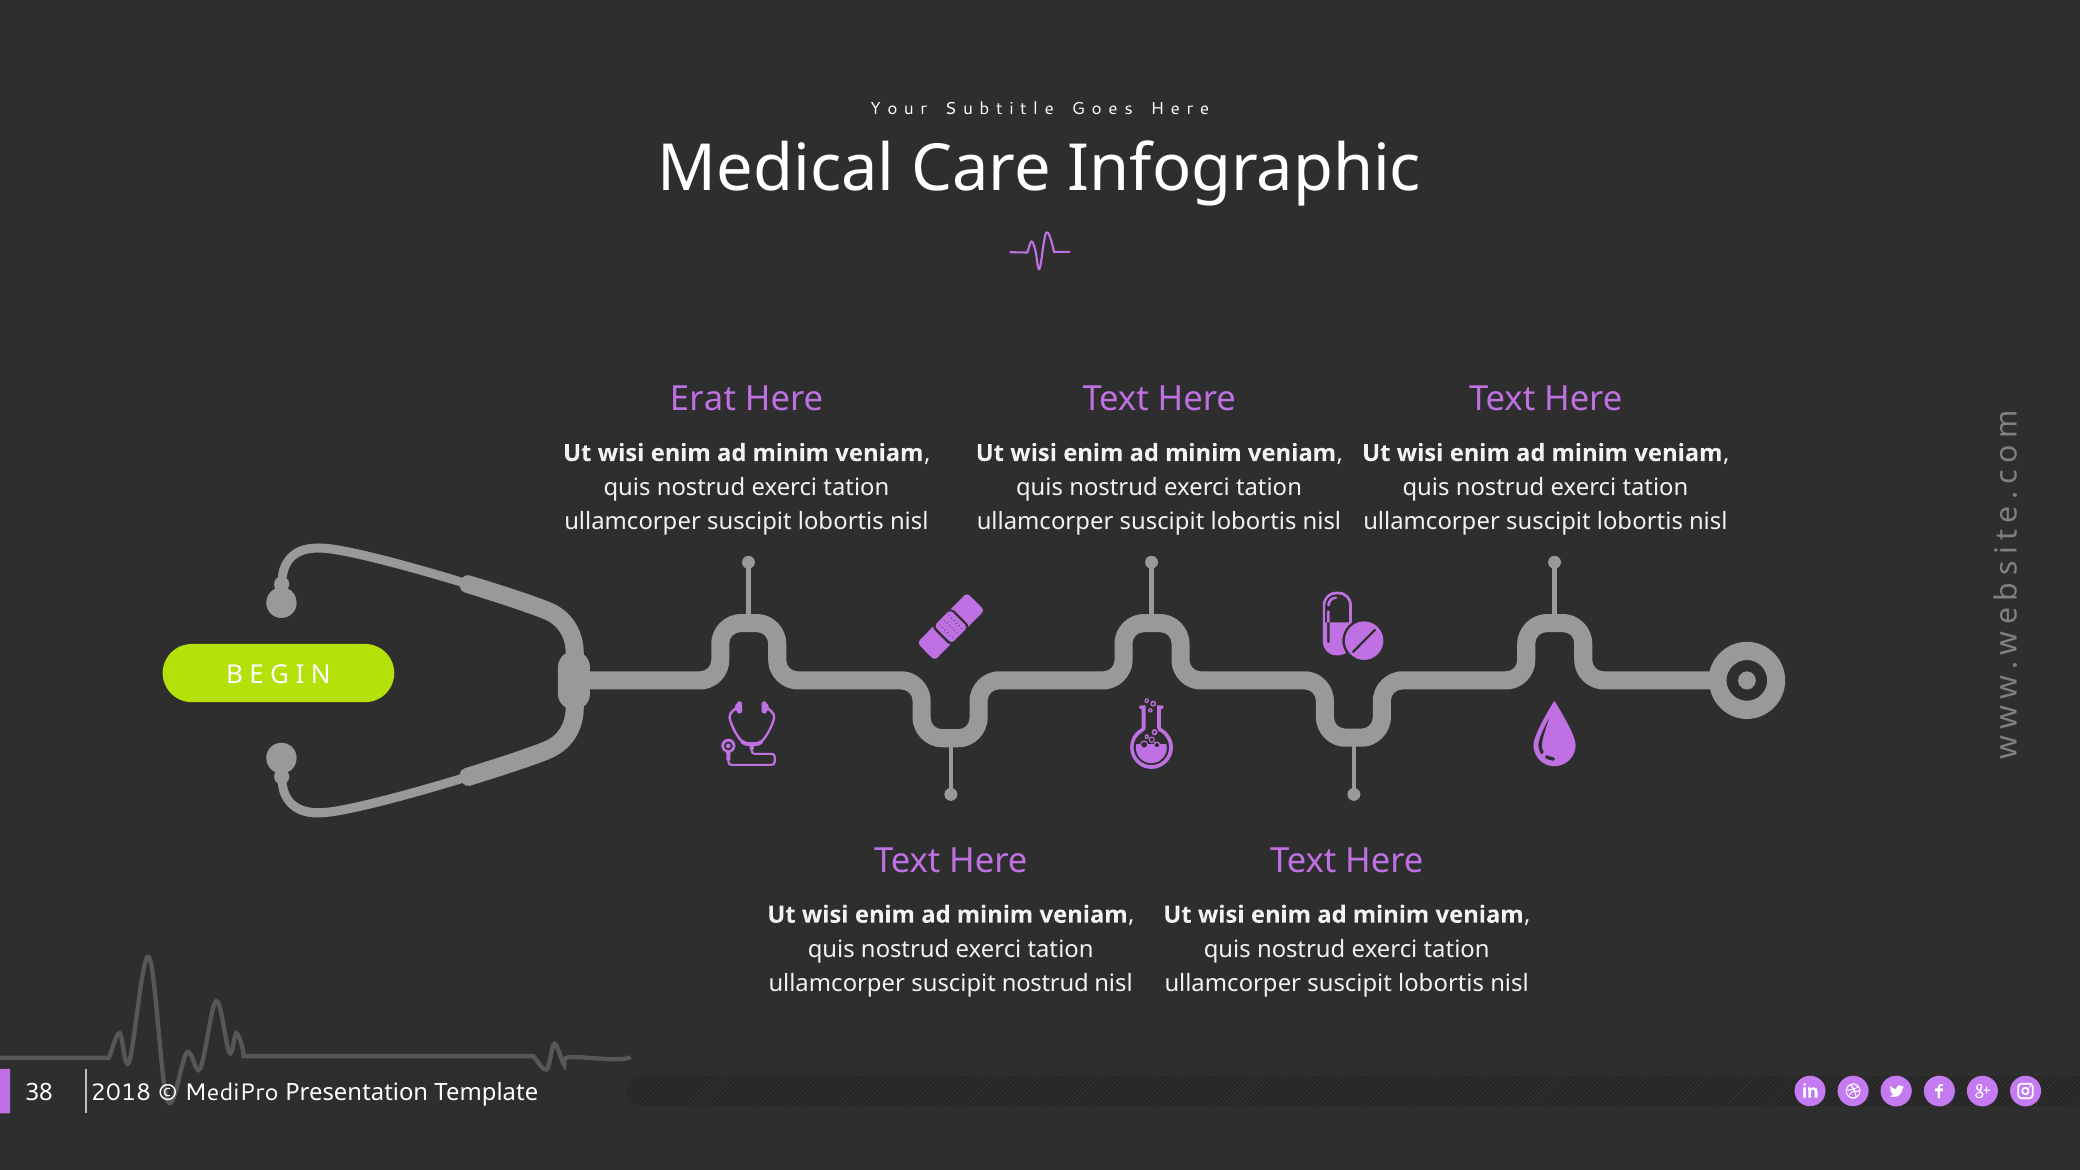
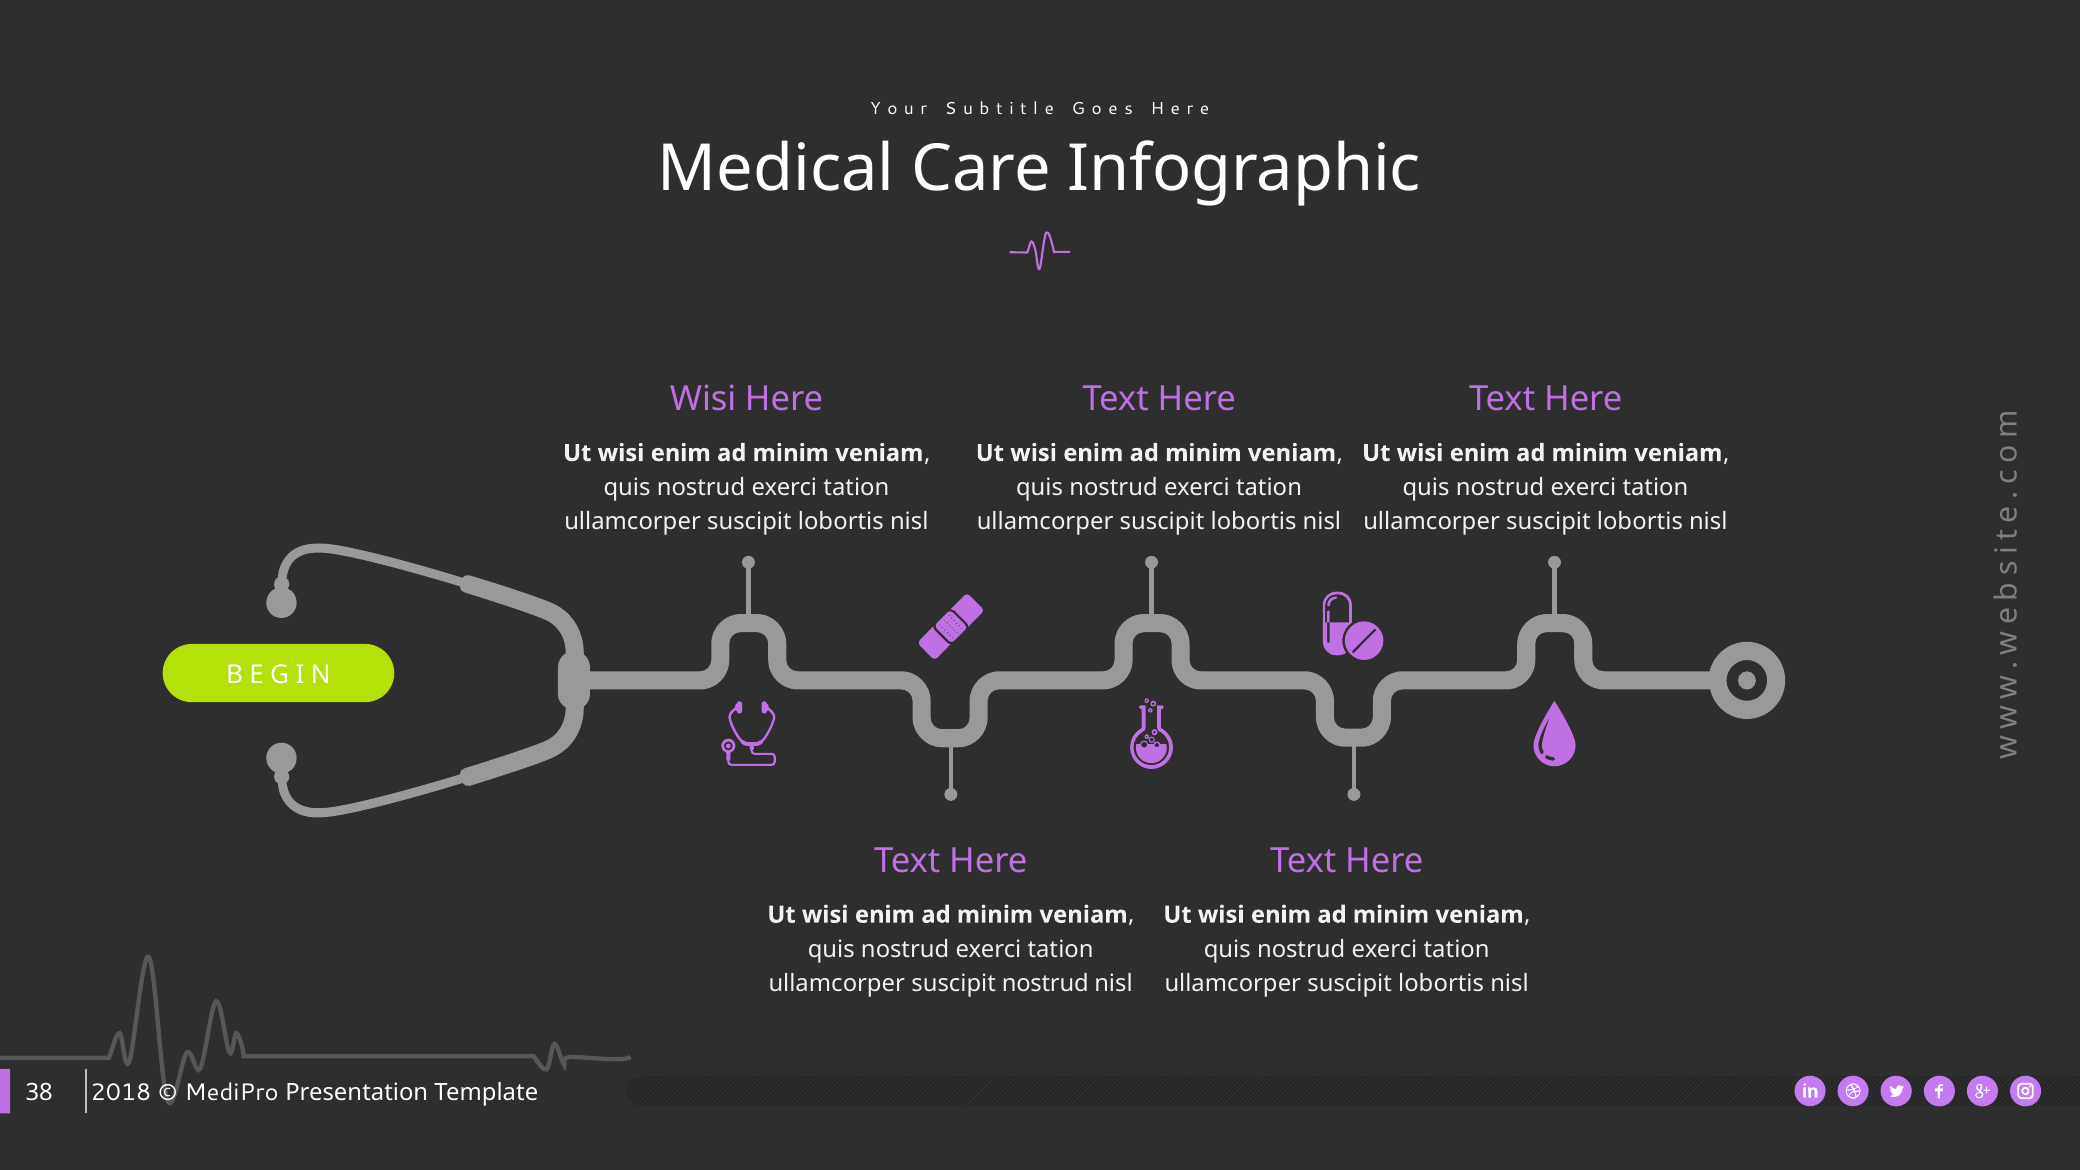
Erat at (703, 399): Erat -> Wisi
